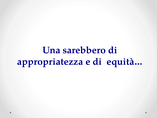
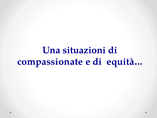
sarebbero: sarebbero -> situazioni
appropriatezza: appropriatezza -> compassionate
